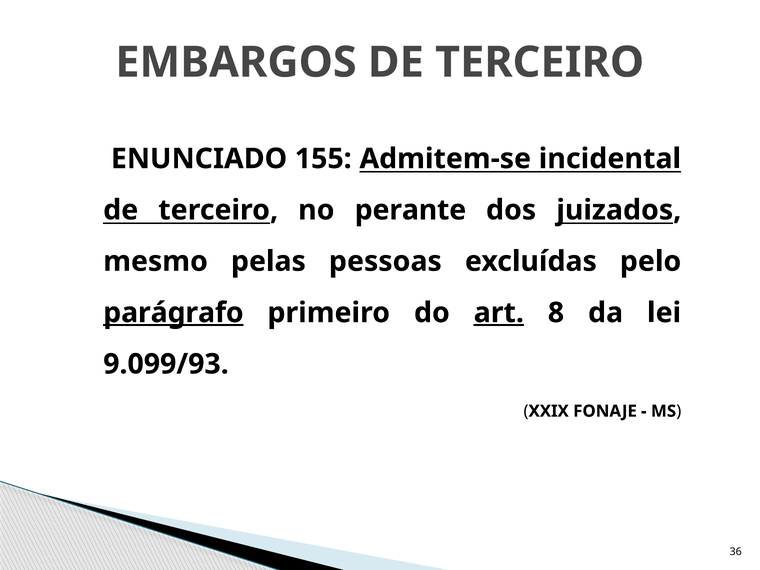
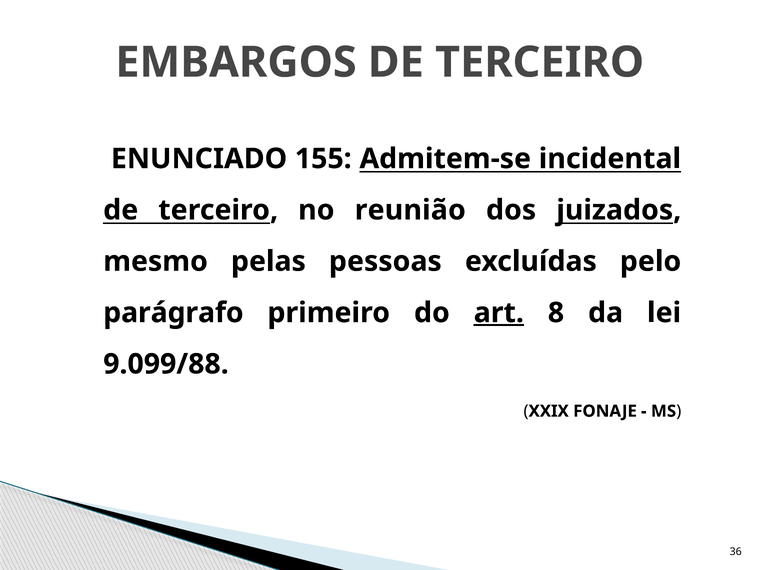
perante: perante -> reunião
parágrafo underline: present -> none
9.099/93: 9.099/93 -> 9.099/88
